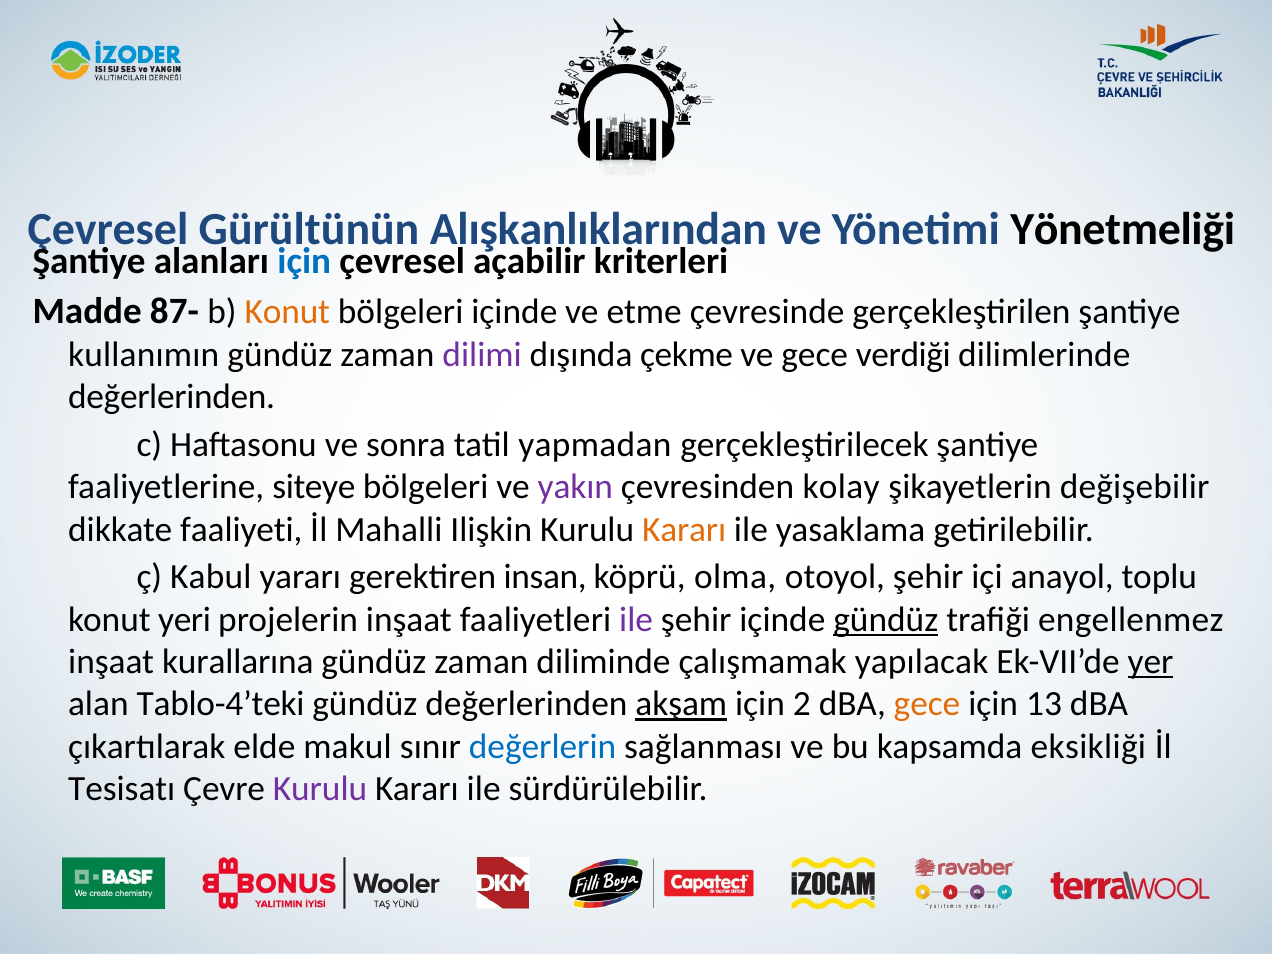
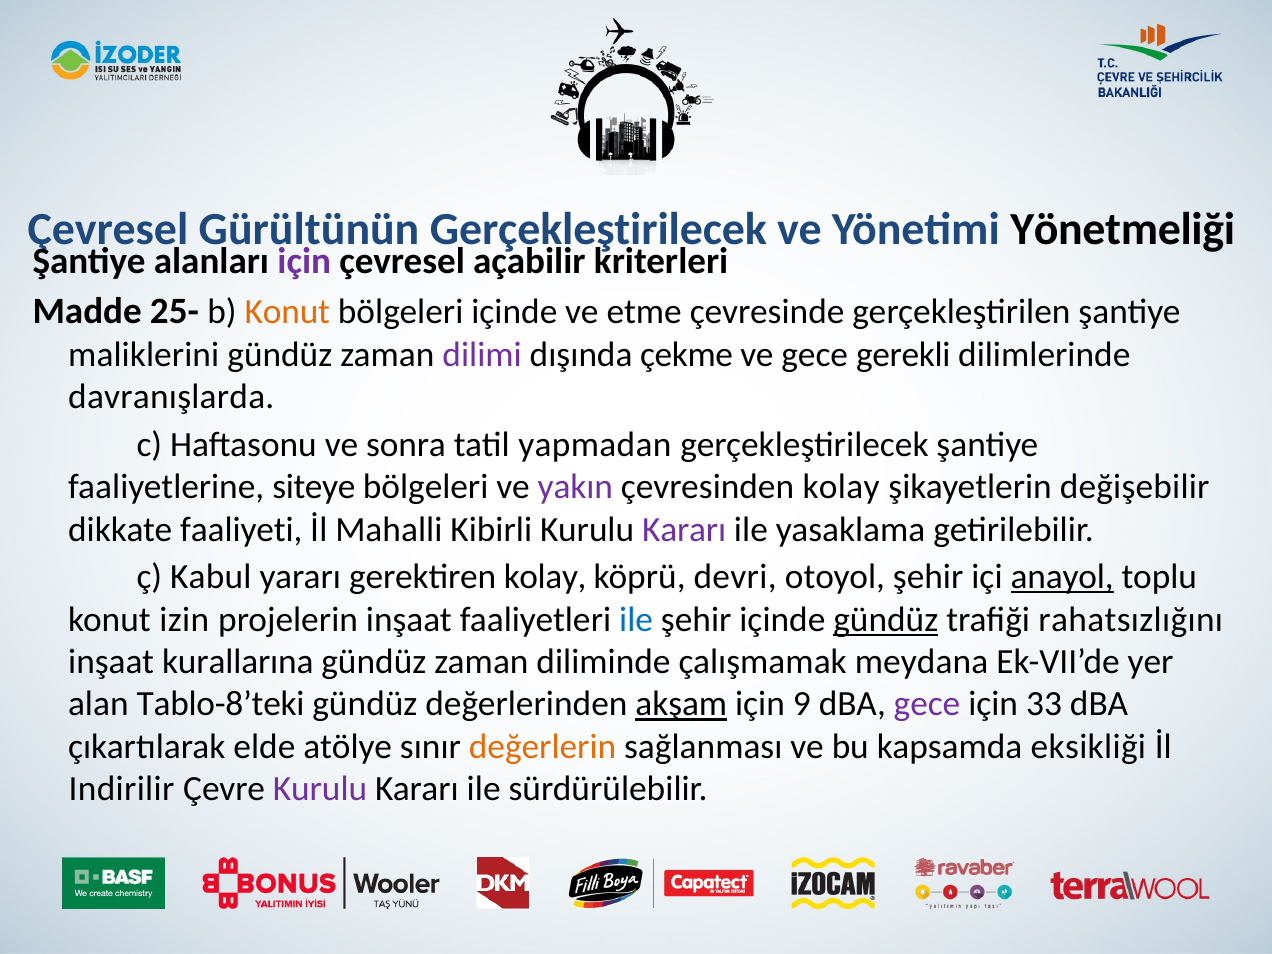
Gürültünün Alışkanlıklarından: Alışkanlıklarından -> Gerçekleştirilecek
için at (304, 261) colour: blue -> purple
87-: 87- -> 25-
kullanımın: kullanımın -> maliklerini
verdiği: verdiği -> gerekli
değerlerinden at (172, 397): değerlerinden -> davranışlarda
Ilişkin: Ilişkin -> Kibirli
Kararı at (684, 529) colour: orange -> purple
gerektiren insan: insan -> kolay
olma: olma -> devri
anayol underline: none -> present
yeri: yeri -> izin
ile at (636, 619) colour: purple -> blue
engellenmez: engellenmez -> rahatsızlığını
yapılacak: yapılacak -> meydana
yer underline: present -> none
Tablo-4’teki: Tablo-4’teki -> Tablo-8’teki
2: 2 -> 9
gece at (927, 704) colour: orange -> purple
13: 13 -> 33
makul: makul -> atölye
değerlerin colour: blue -> orange
Tesisatı: Tesisatı -> Indirilir
